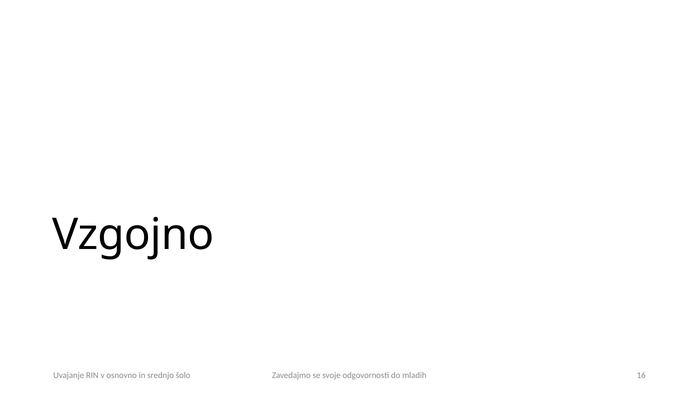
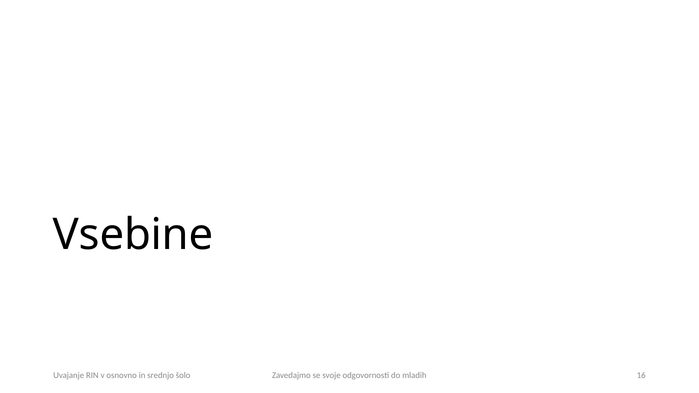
Vzgojno: Vzgojno -> Vsebine
